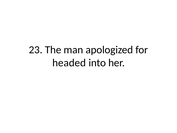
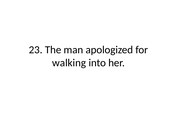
headed: headed -> walking
